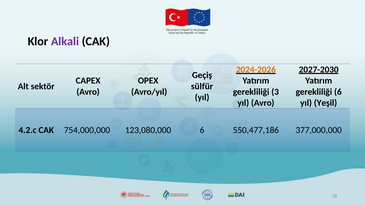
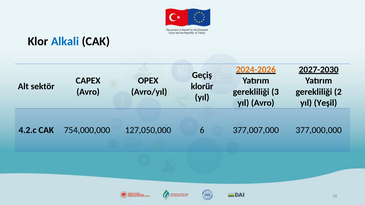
Alkali colour: purple -> blue
sülfür: sülfür -> klorür
gerekliliği 6: 6 -> 2
123,080,000: 123,080,000 -> 127,050,000
550,477,186: 550,477,186 -> 377,007,000
